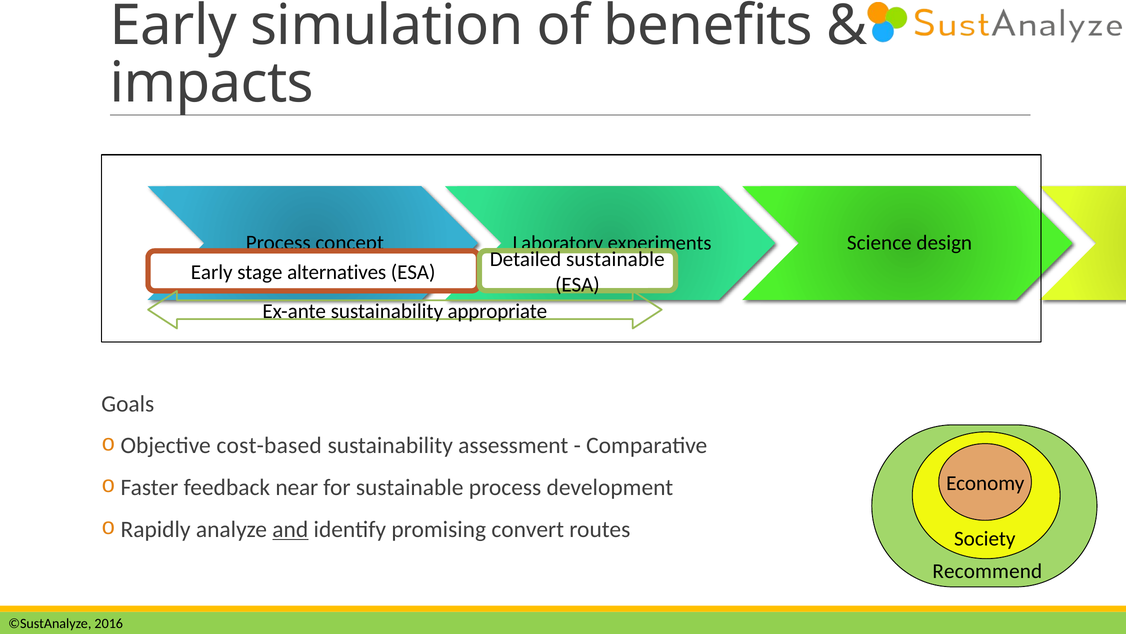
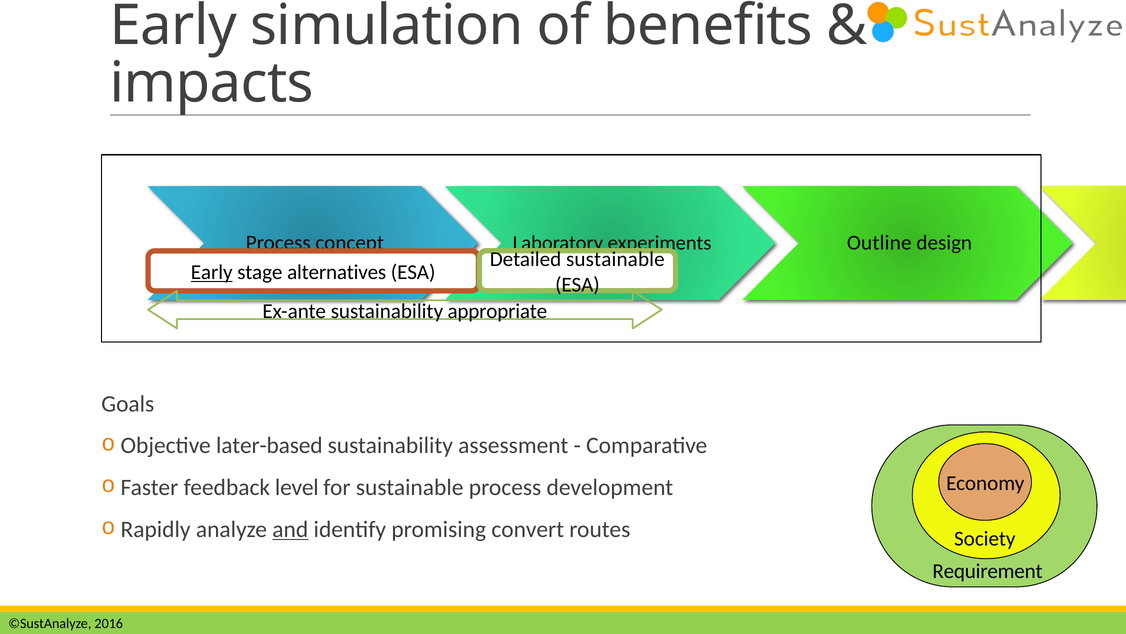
Science: Science -> Outline
Early at (212, 272) underline: none -> present
cost-based: cost-based -> later-based
near: near -> level
Recommend: Recommend -> Requirement
